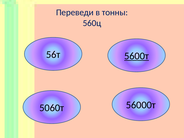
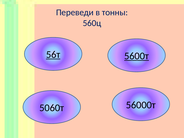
56т underline: none -> present
